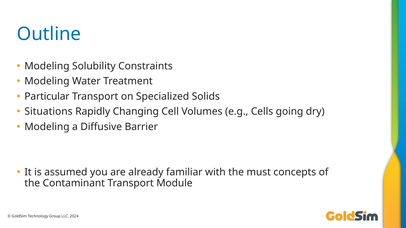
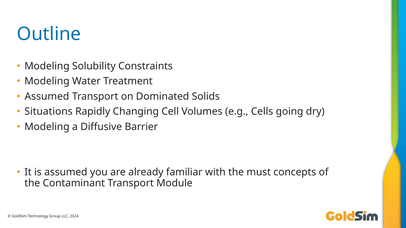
Particular at (47, 97): Particular -> Assumed
Specialized: Specialized -> Dominated
